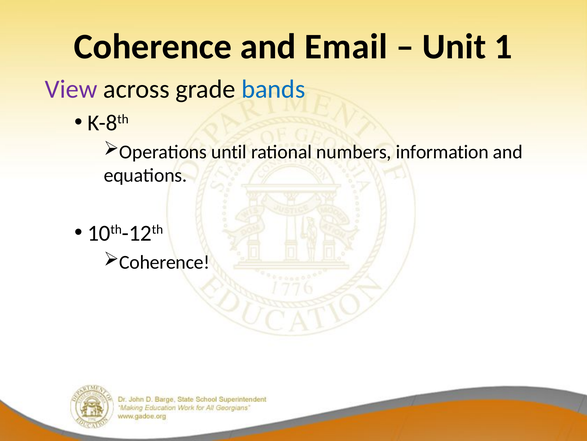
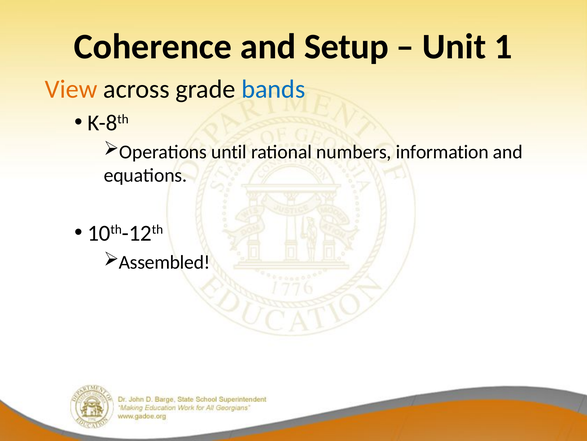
Email: Email -> Setup
View colour: purple -> orange
Coherence at (165, 262): Coherence -> Assembled
